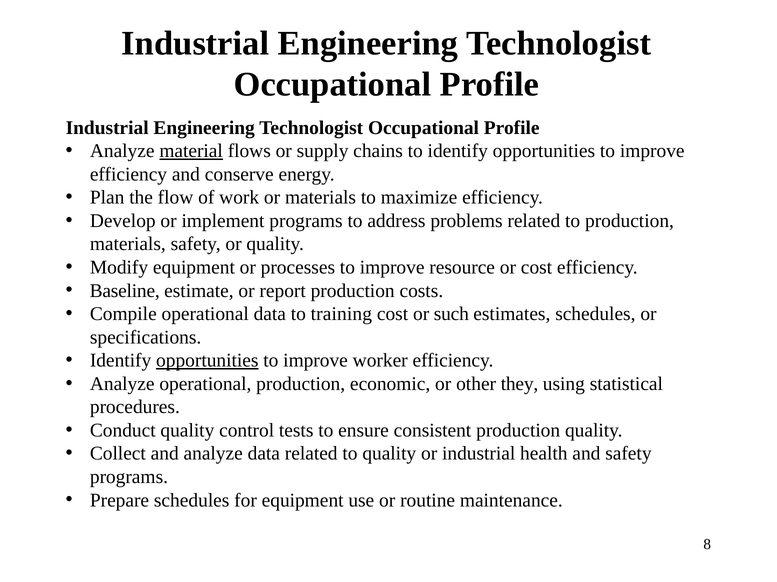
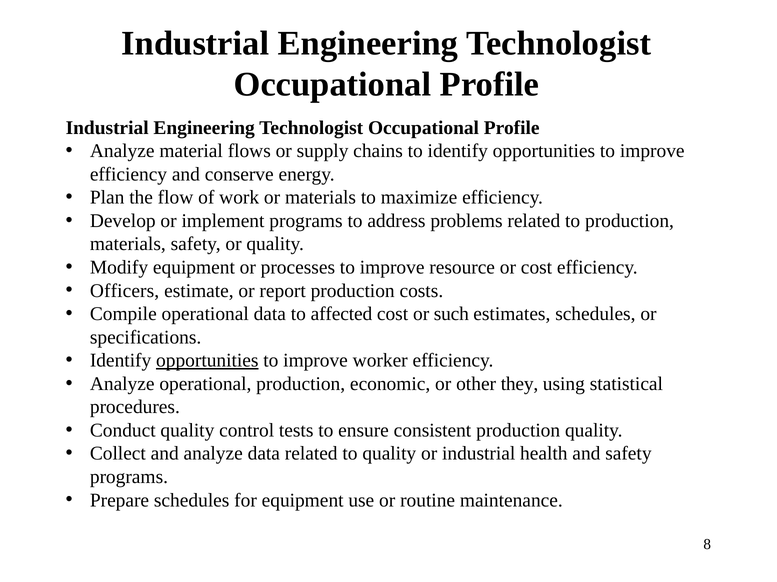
material underline: present -> none
Baseline: Baseline -> Officers
training: training -> affected
